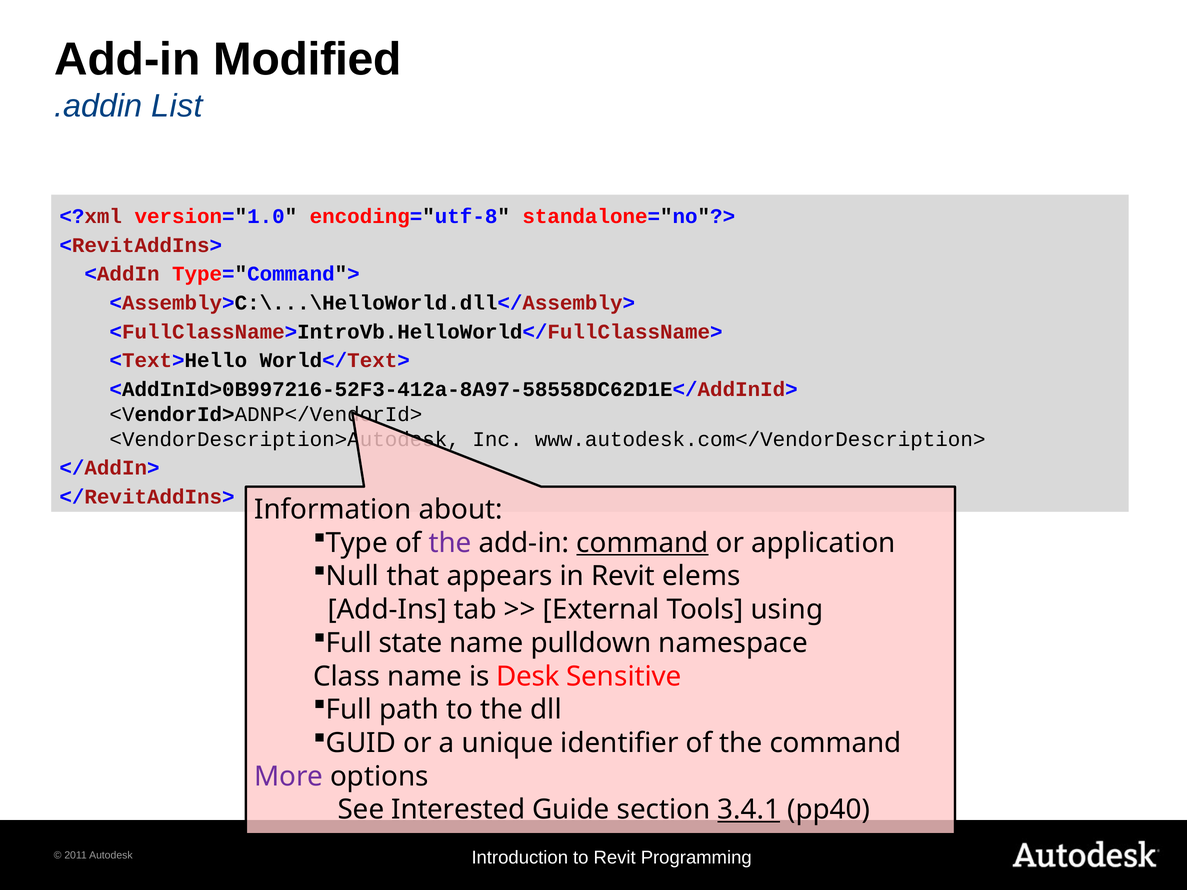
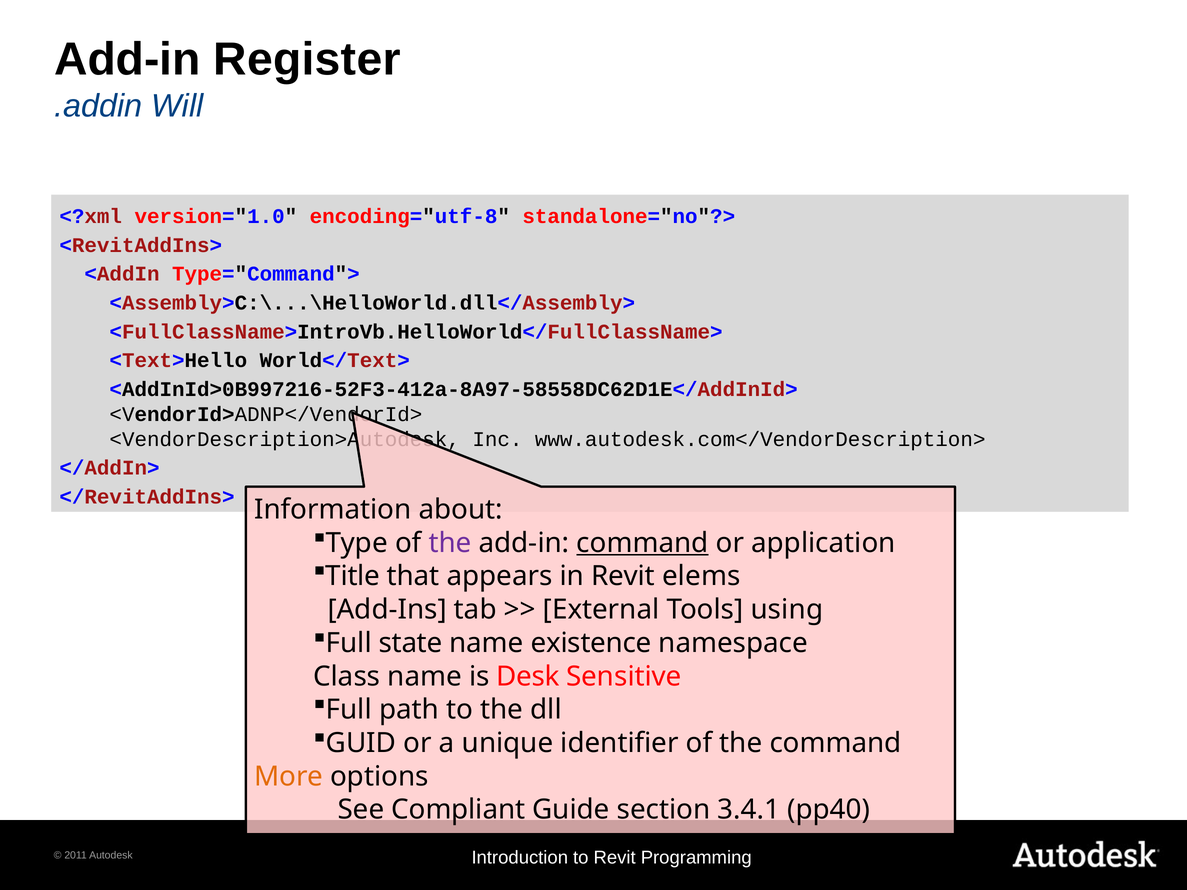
Modified: Modified -> Register
List: List -> Will
Null: Null -> Title
pulldown: pulldown -> existence
More colour: purple -> orange
Interested: Interested -> Compliant
3.4.1 underline: present -> none
